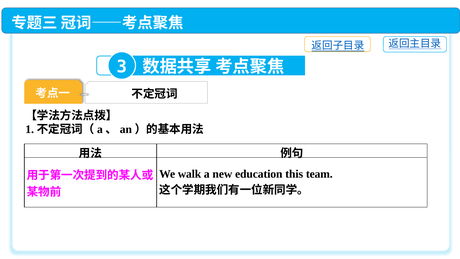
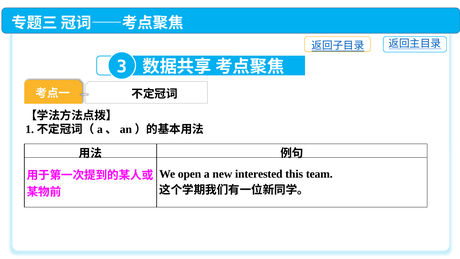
walk: walk -> open
education: education -> interested
